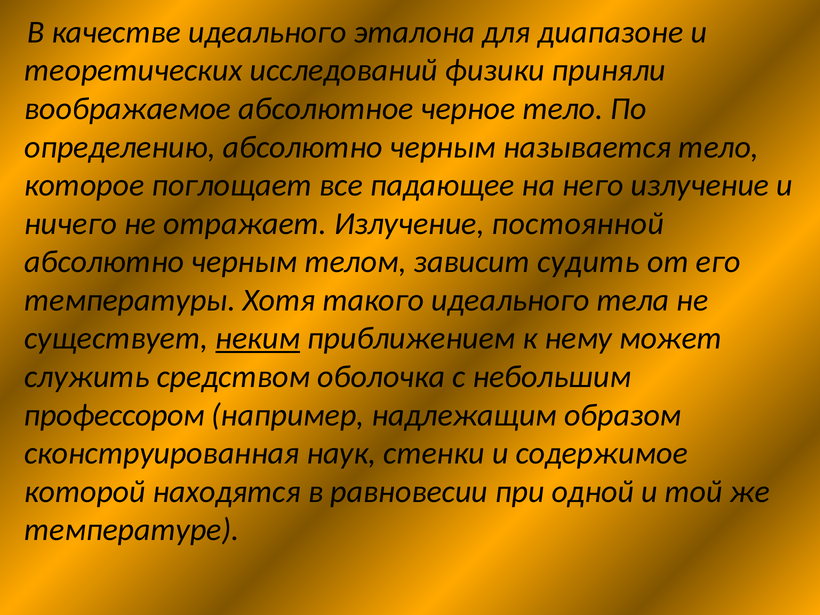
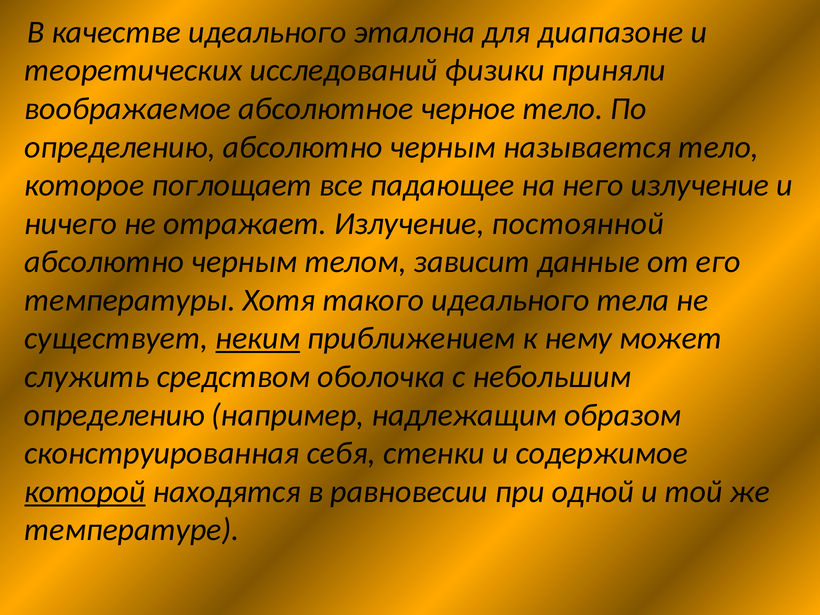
судить: судить -> данные
профессором at (114, 415): профессором -> определению
наук: наук -> себя
которой underline: none -> present
